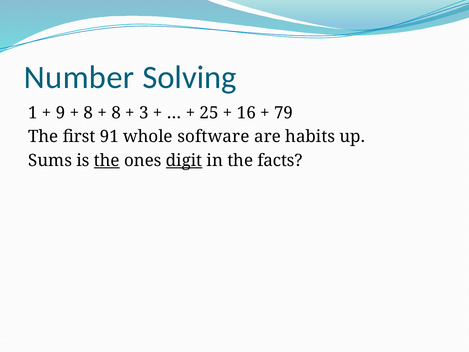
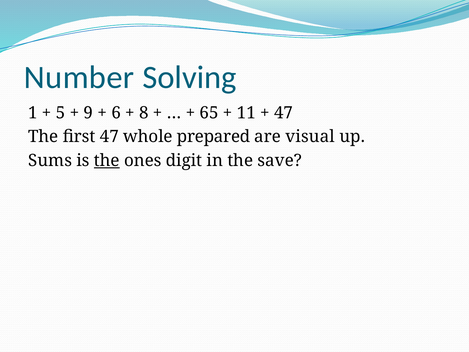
9: 9 -> 5
8 at (88, 113): 8 -> 9
8 at (116, 113): 8 -> 6
3: 3 -> 8
25: 25 -> 65
16: 16 -> 11
79 at (284, 113): 79 -> 47
first 91: 91 -> 47
software: software -> prepared
habits: habits -> visual
digit underline: present -> none
facts: facts -> save
